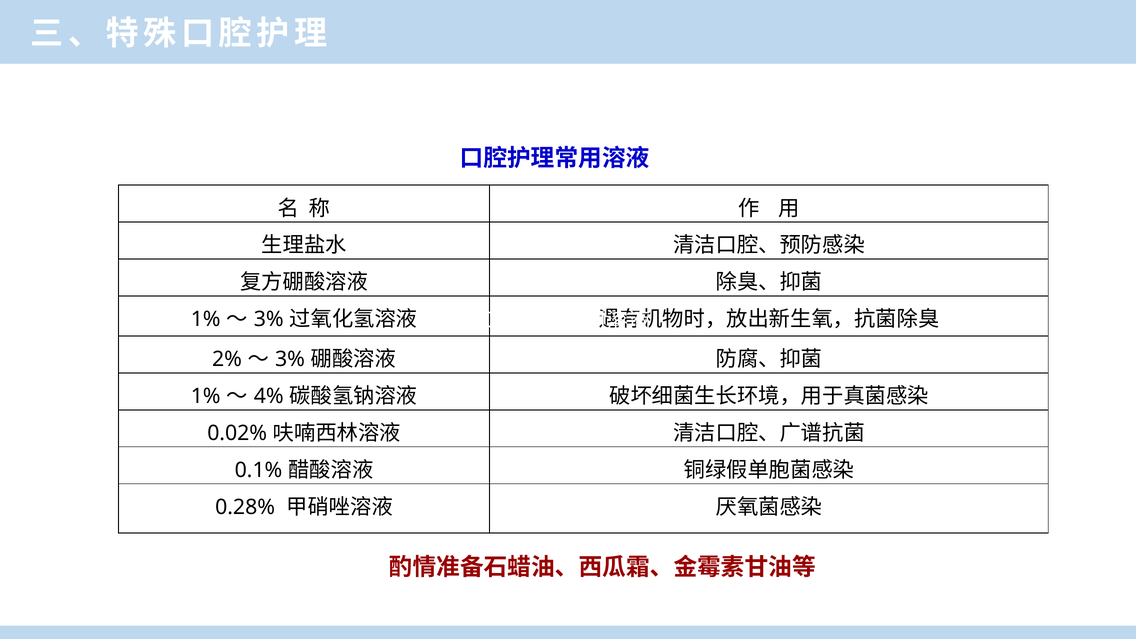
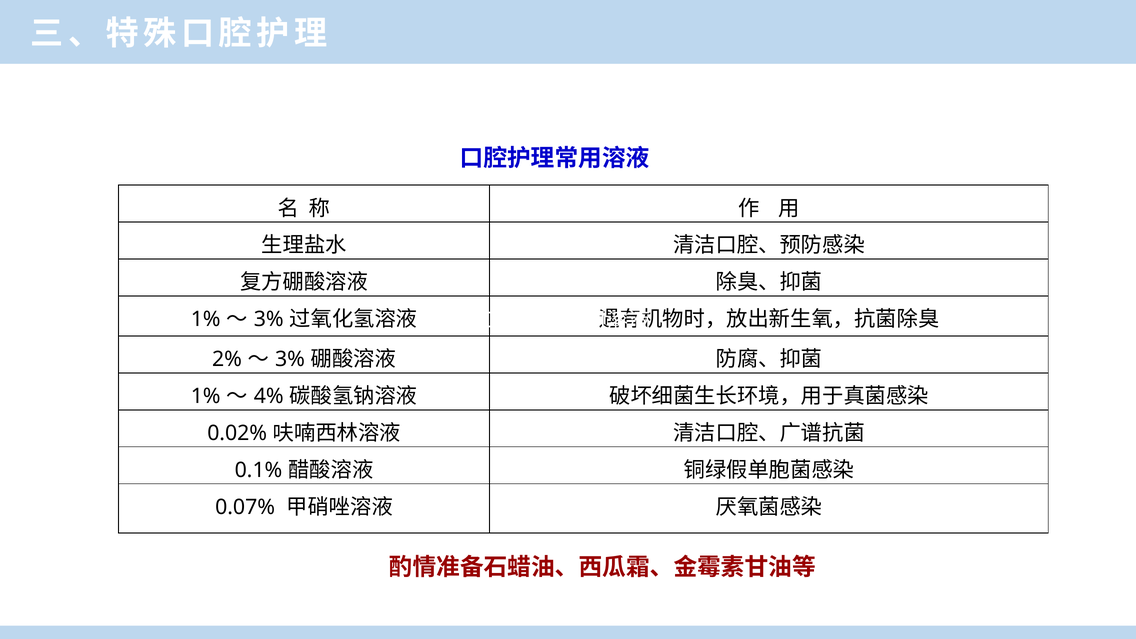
0.28%: 0.28% -> 0.07%
